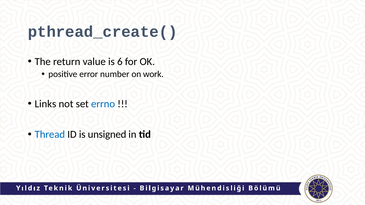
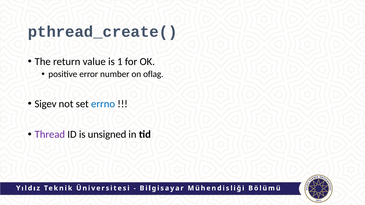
6: 6 -> 1
work: work -> oflag
Links: Links -> Sigev
Thread colour: blue -> purple
